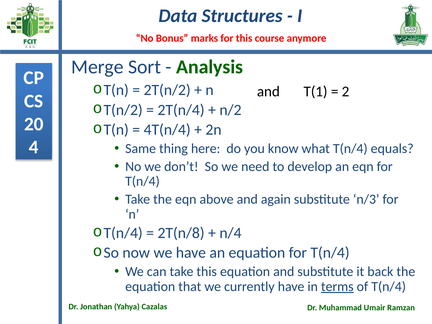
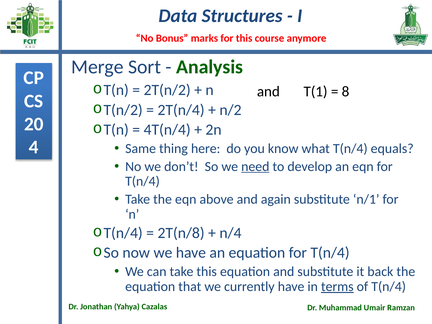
2: 2 -> 8
need underline: none -> present
n/3: n/3 -> n/1
